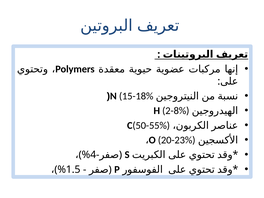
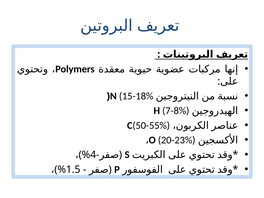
2-8%: 2-8% -> 7-8%
